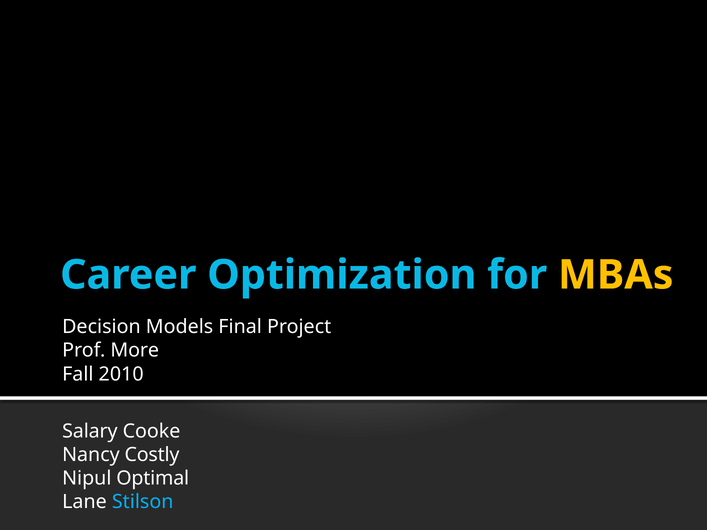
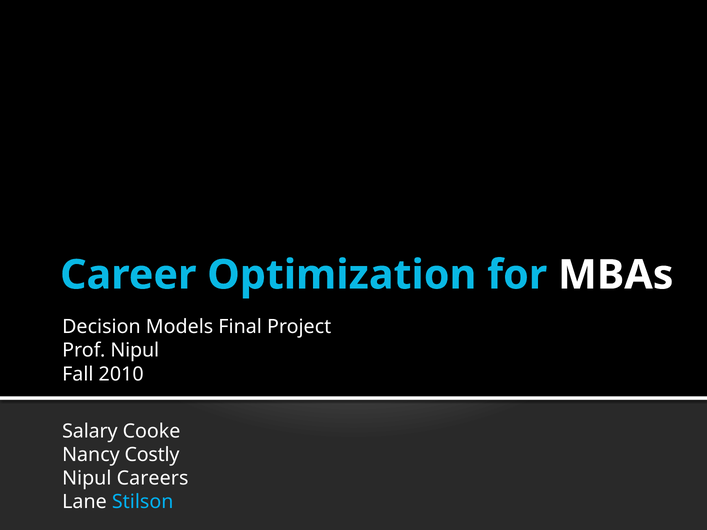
MBAs colour: yellow -> white
Prof More: More -> Nipul
Optimal: Optimal -> Careers
